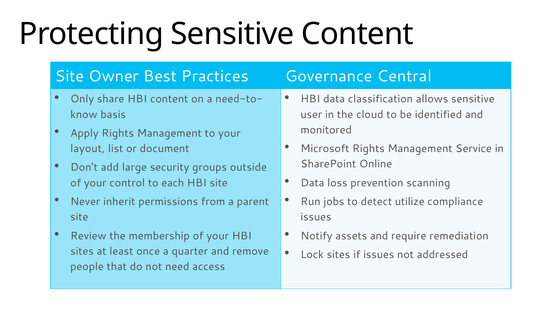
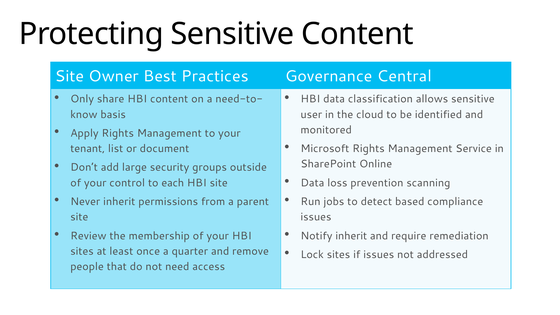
layout: layout -> tenant
utilize: utilize -> based
Notify assets: assets -> inherit
